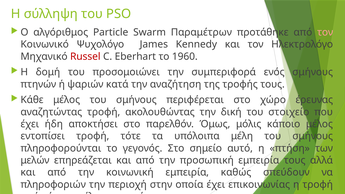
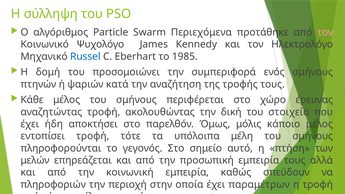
Παραμέτρων: Παραμέτρων -> Περιεχόμενα
Russel colour: red -> blue
1960: 1960 -> 1985
επικοινωνίας: επικοινωνίας -> παραμέτρων
